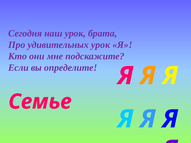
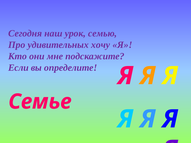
брата: брата -> семью
удивительных урок: урок -> хочу
